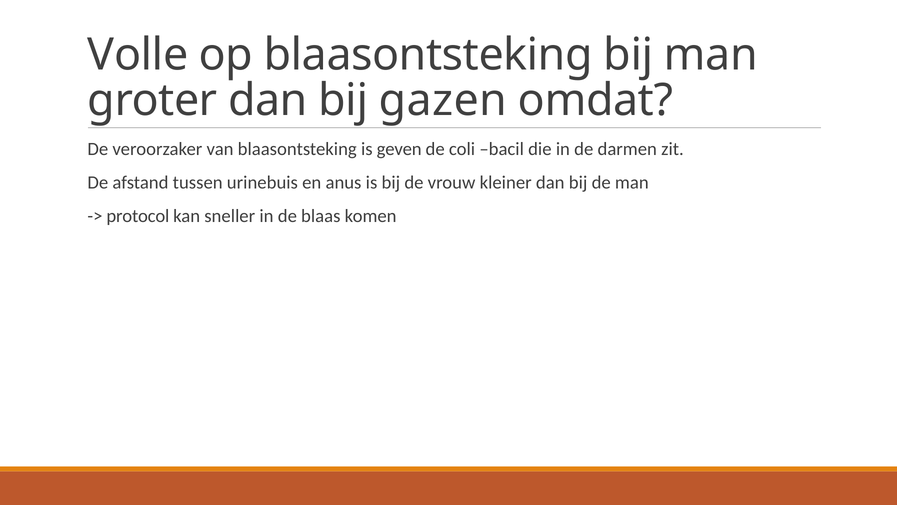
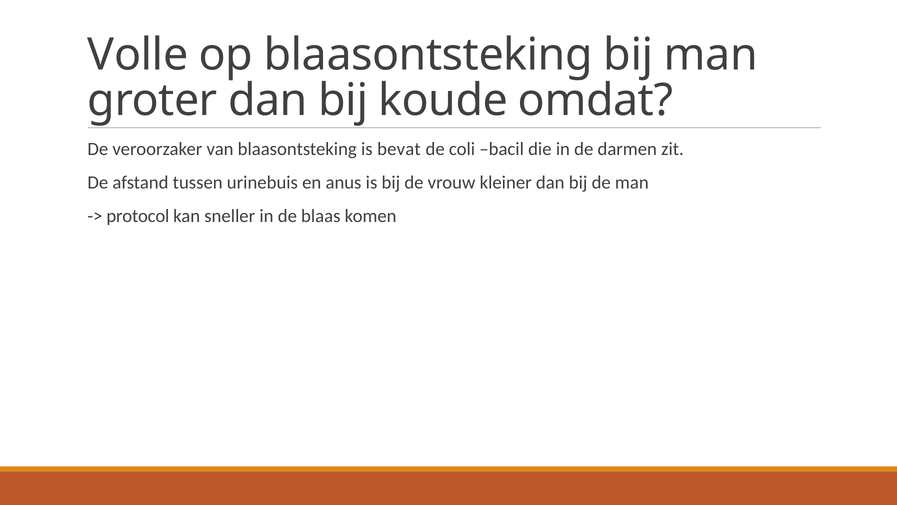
gazen: gazen -> koude
geven: geven -> bevat
